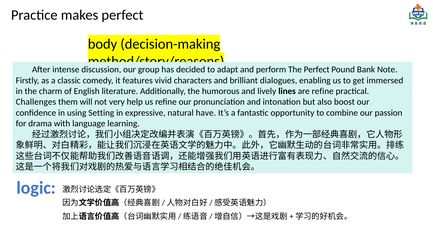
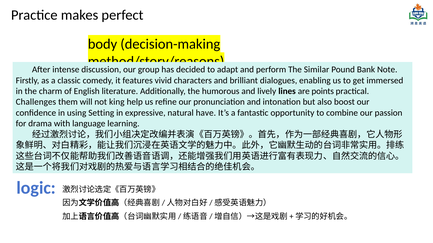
The Perfect: Perfect -> Similar
are refine: refine -> points
very: very -> king
